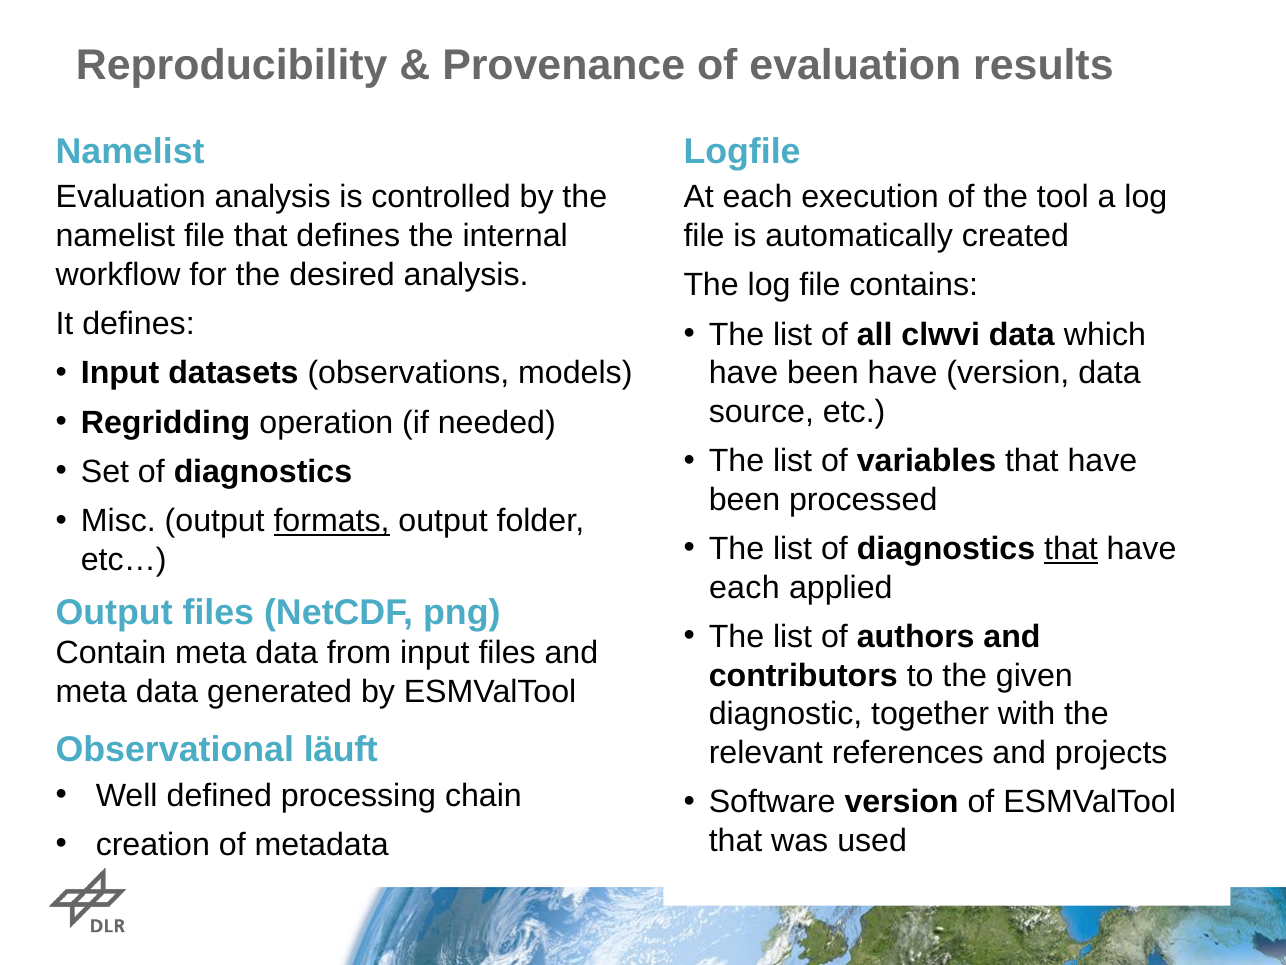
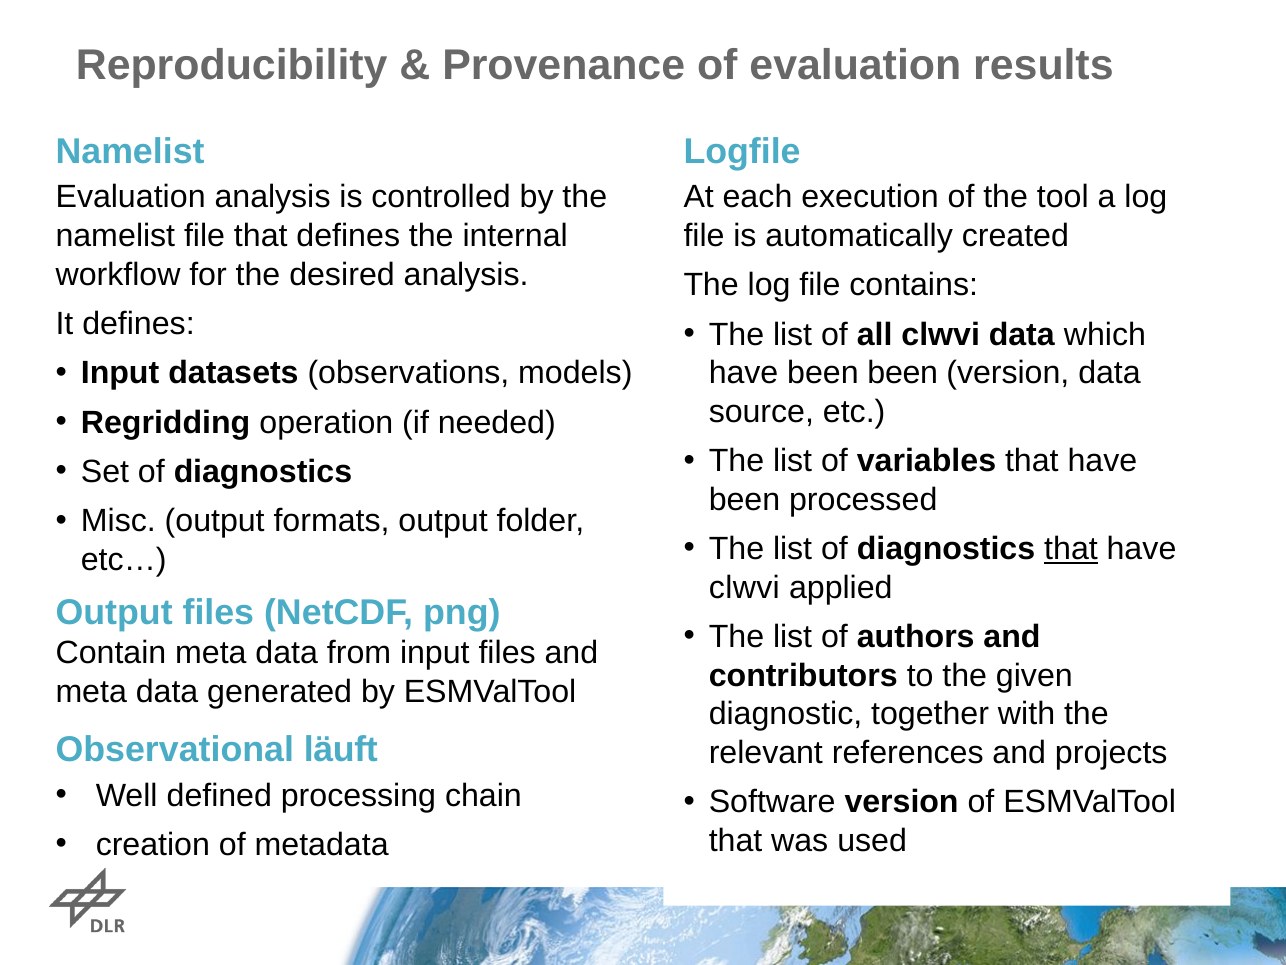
been have: have -> been
formats underline: present -> none
each at (744, 587): each -> clwvi
